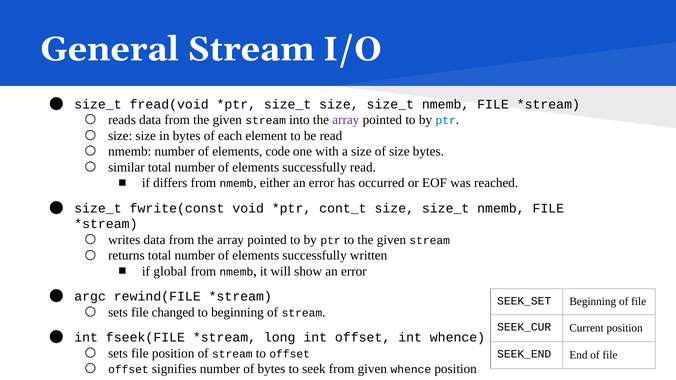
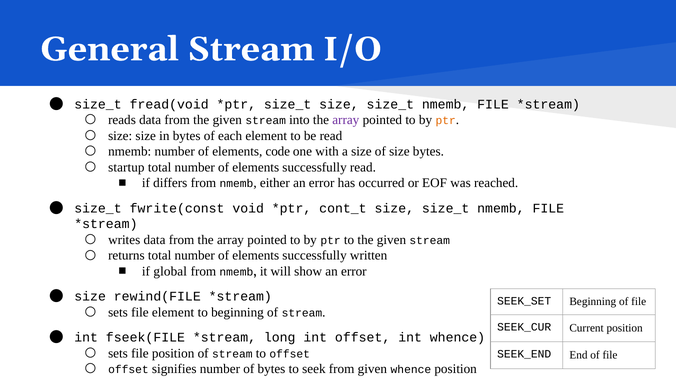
ptr at (446, 121) colour: blue -> orange
similar: similar -> startup
argc at (90, 297): argc -> size
file changed: changed -> element
